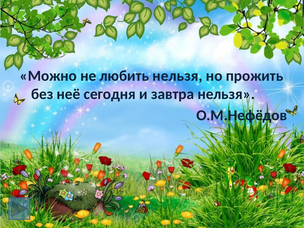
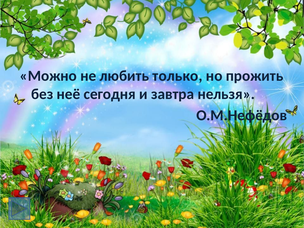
любить нельзя: нельзя -> только
